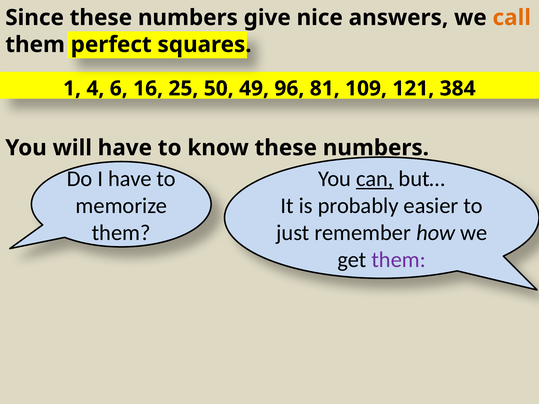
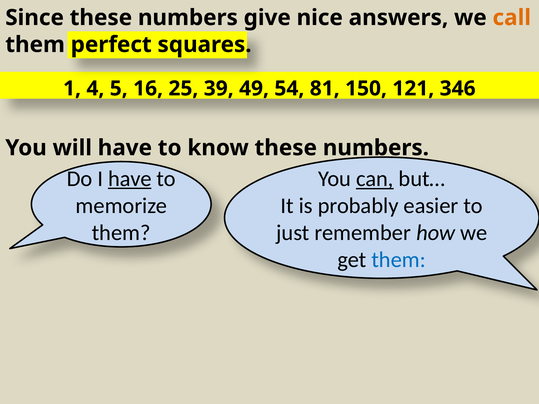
6: 6 -> 5
50: 50 -> 39
96: 96 -> 54
109: 109 -> 150
384: 384 -> 346
have at (130, 179) underline: none -> present
them at (399, 260) colour: purple -> blue
